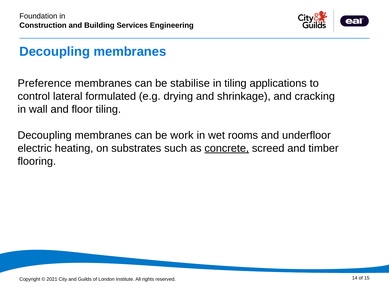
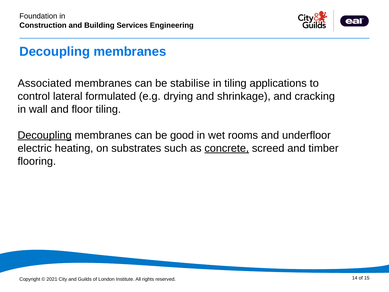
Preference: Preference -> Associated
Decoupling at (45, 135) underline: none -> present
work: work -> good
